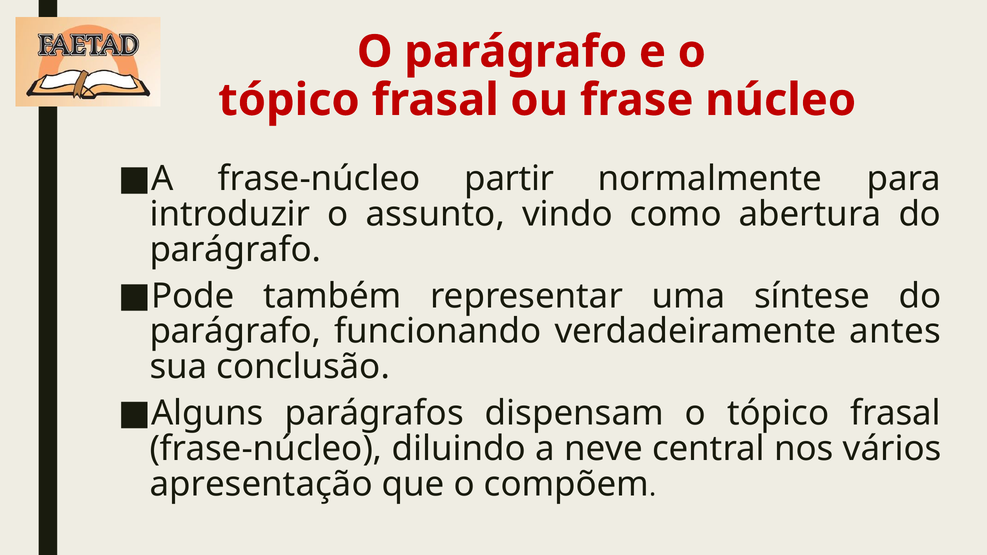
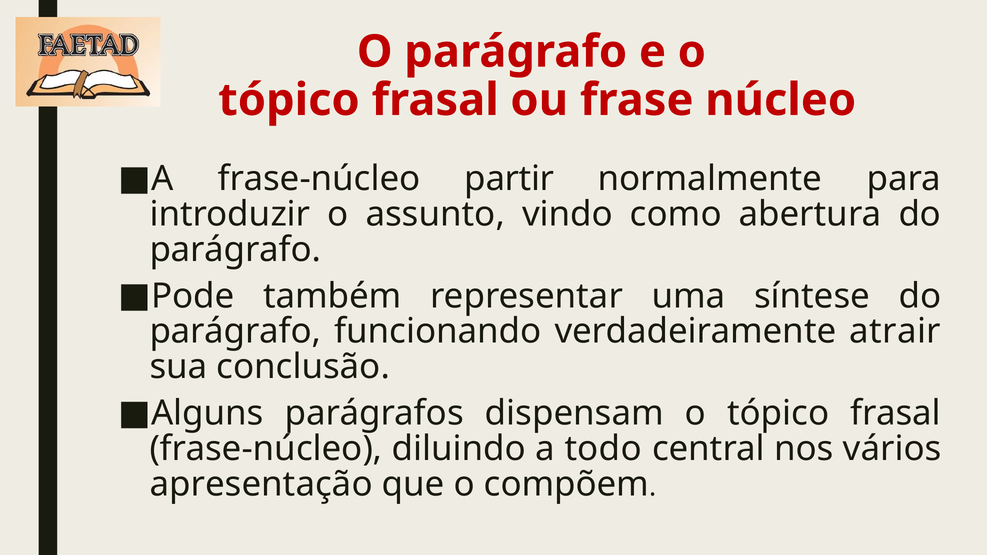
antes: antes -> atrair
neve: neve -> todo
